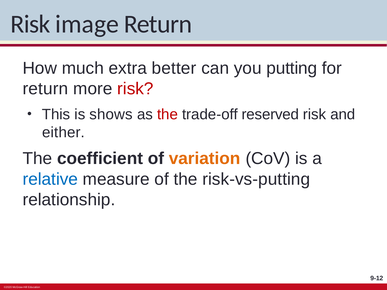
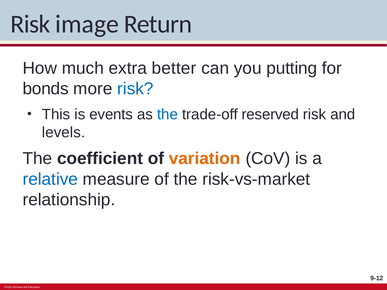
return at (45, 89): return -> bonds
risk at (135, 89) colour: red -> blue
shows: shows -> events
the at (167, 115) colour: red -> blue
either: either -> levels
risk-vs-putting: risk-vs-putting -> risk-vs-market
